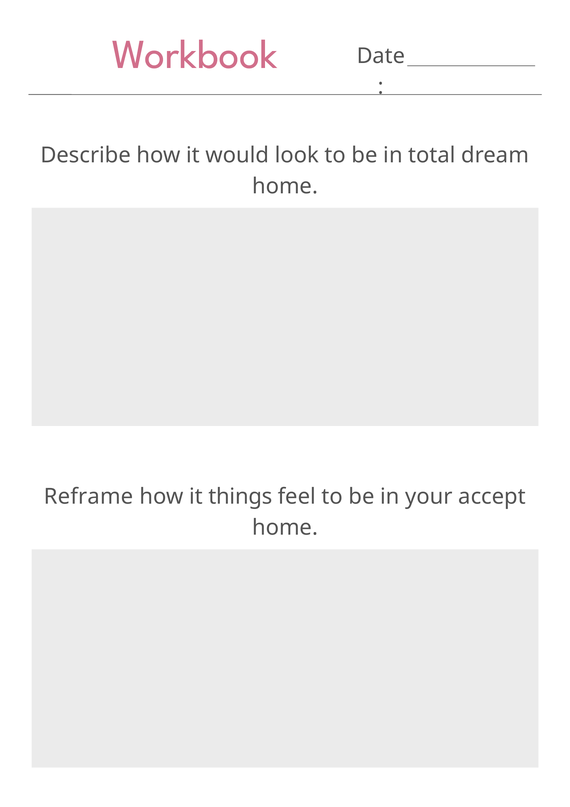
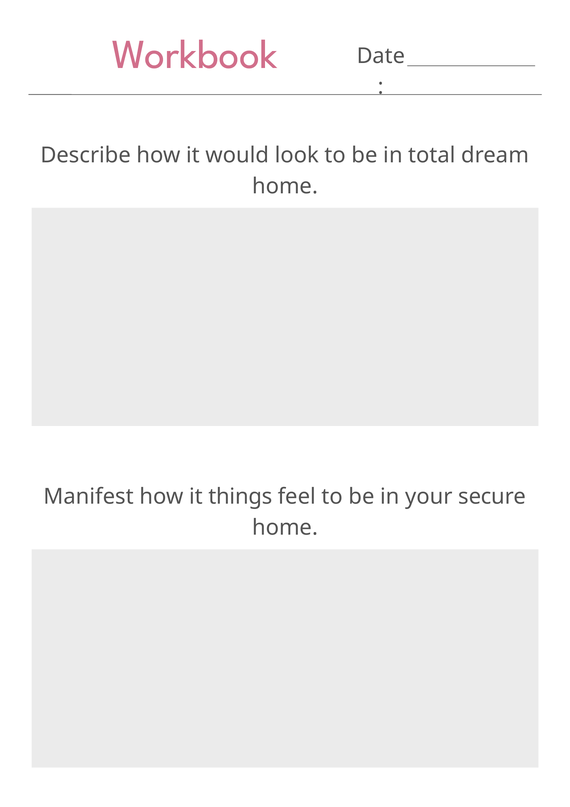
Reframe: Reframe -> Manifest
accept: accept -> secure
